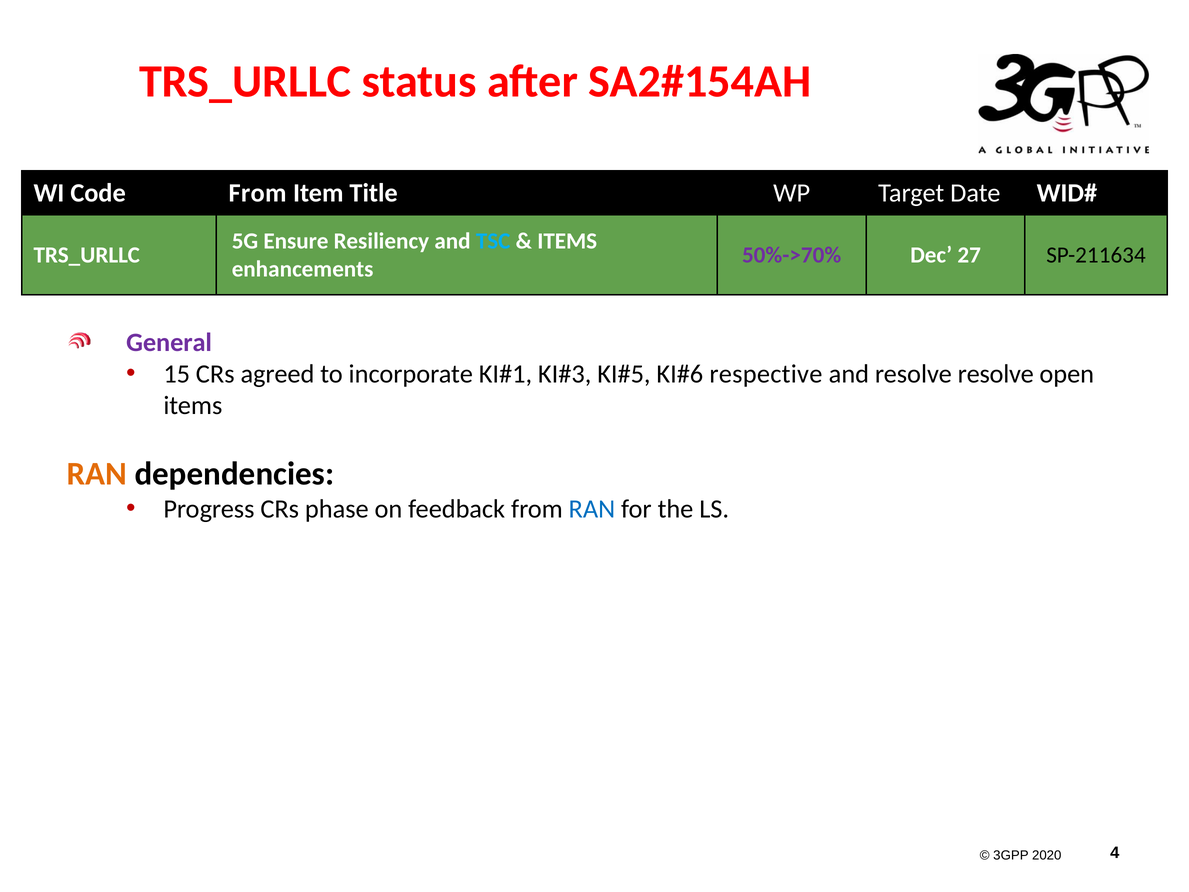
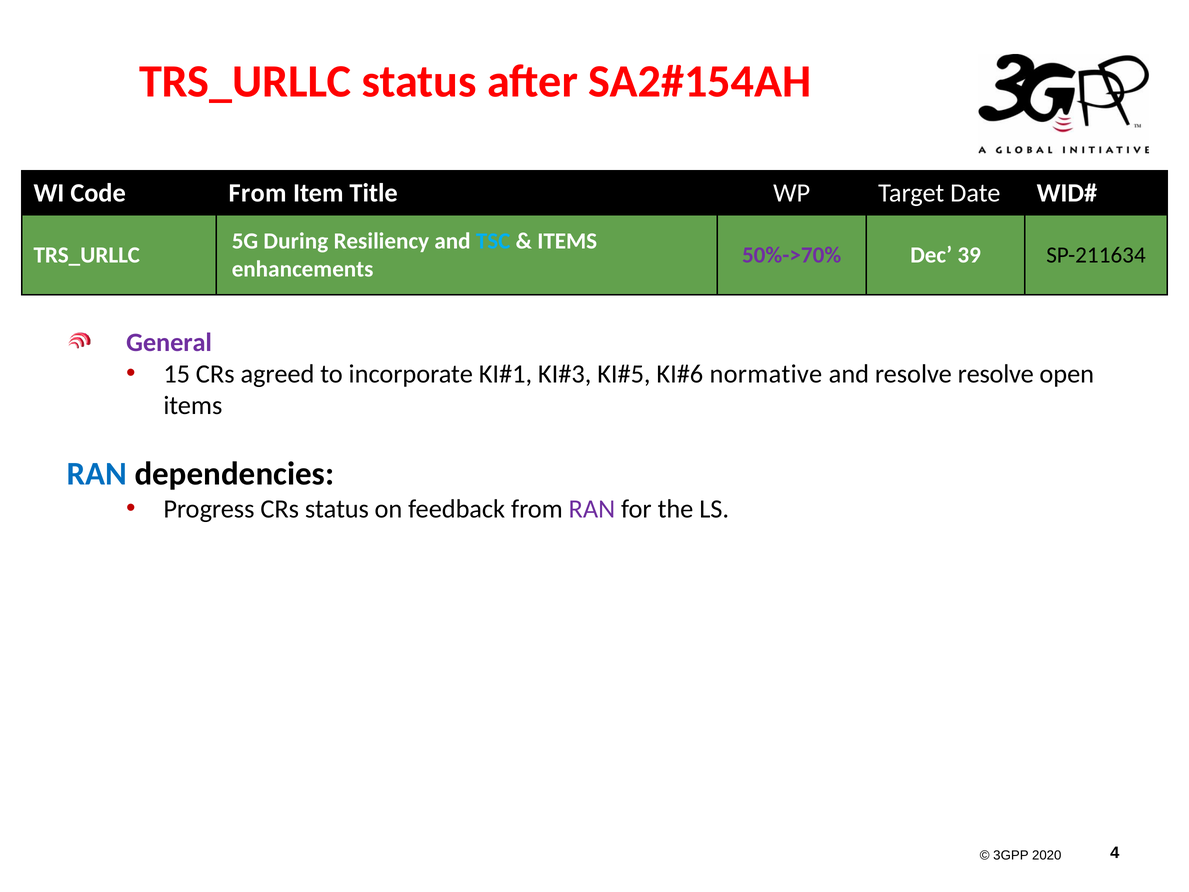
Ensure: Ensure -> During
27: 27 -> 39
respective: respective -> normative
RAN at (97, 473) colour: orange -> blue
CRs phase: phase -> status
RAN at (592, 509) colour: blue -> purple
